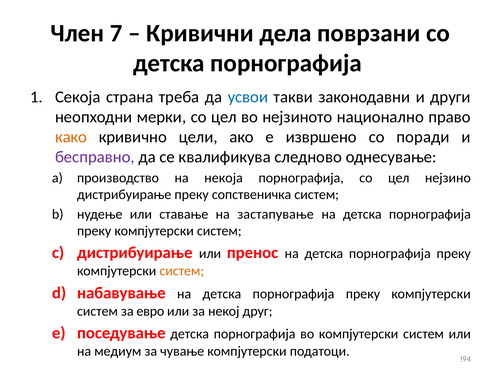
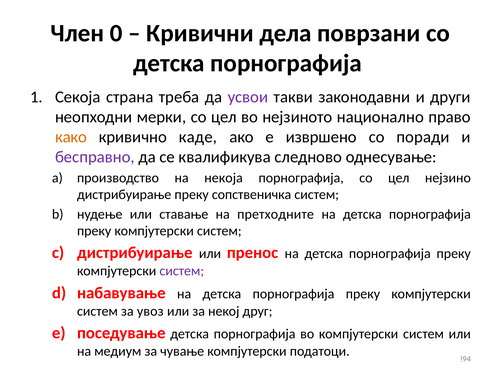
7: 7 -> 0
усвои colour: blue -> purple
цели: цели -> каде
застапување: застапување -> претходните
систем at (182, 271) colour: orange -> purple
евро: евро -> увоз
